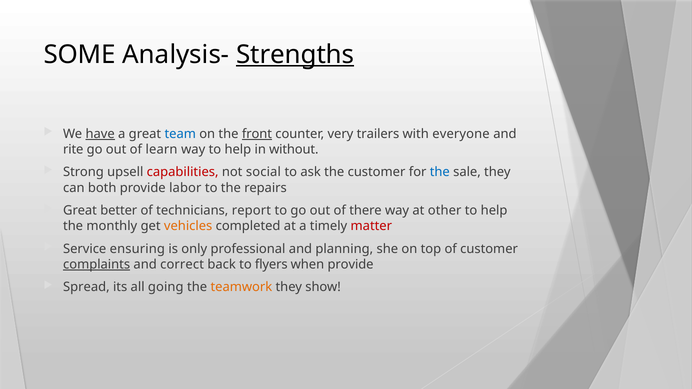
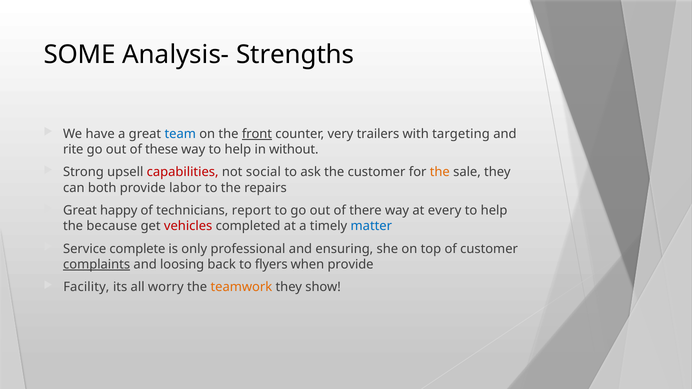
Strengths underline: present -> none
have underline: present -> none
everyone: everyone -> targeting
learn: learn -> these
the at (440, 172) colour: blue -> orange
better: better -> happy
other: other -> every
monthly: monthly -> because
vehicles colour: orange -> red
matter colour: red -> blue
ensuring: ensuring -> complete
planning: planning -> ensuring
correct: correct -> loosing
Spread: Spread -> Facility
going: going -> worry
